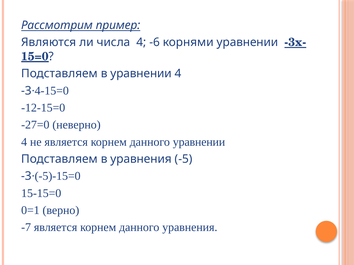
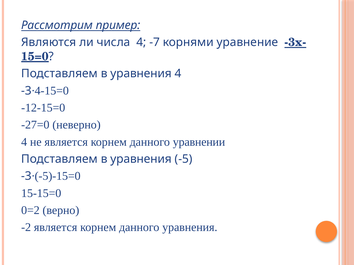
-6: -6 -> -7
корнями уравнении: уравнении -> уравнение
уравнении at (141, 74): уравнении -> уравнения
0=1: 0=1 -> 0=2
-7: -7 -> -2
